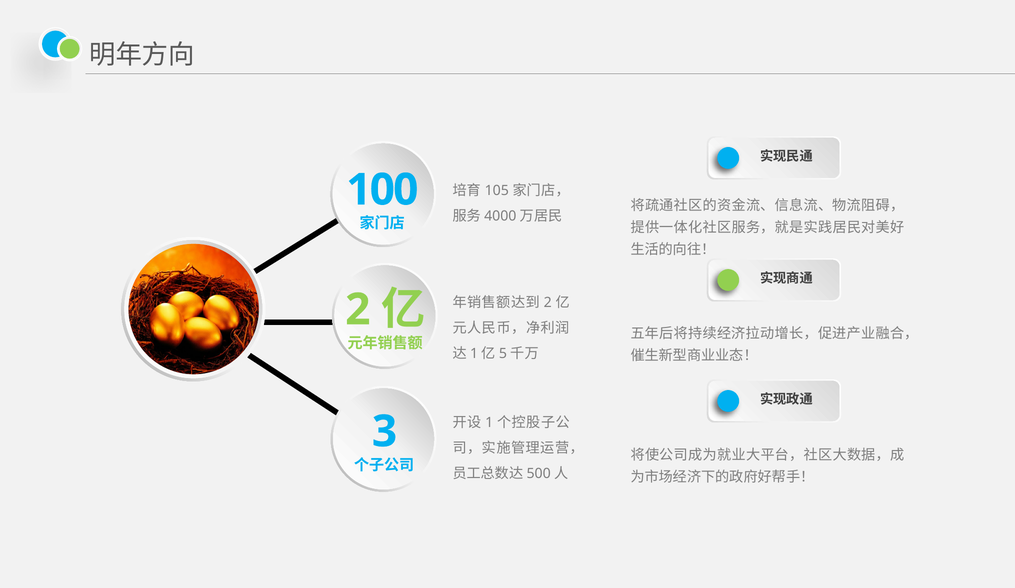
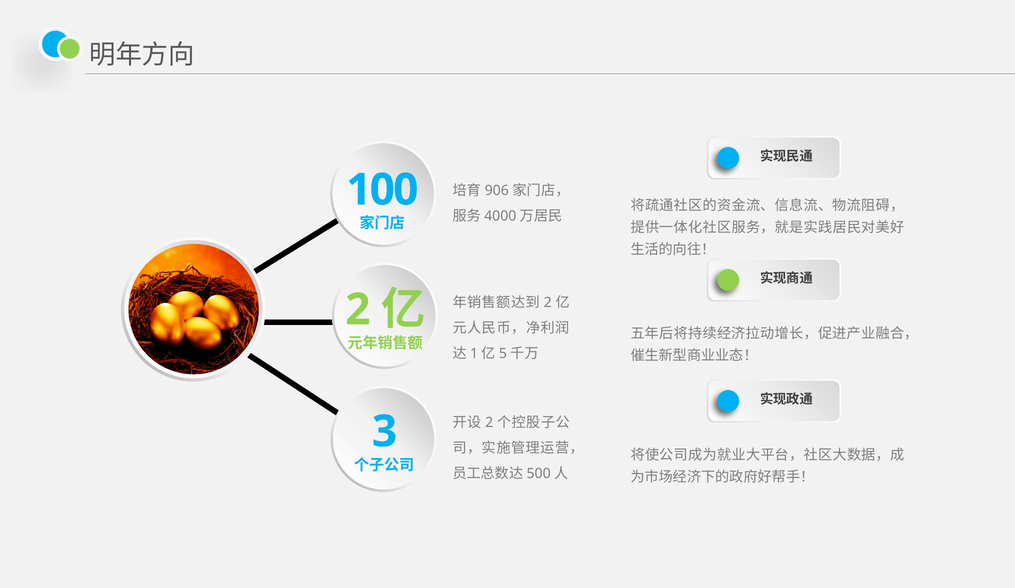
105: 105 -> 906
1 at (489, 423): 1 -> 2
